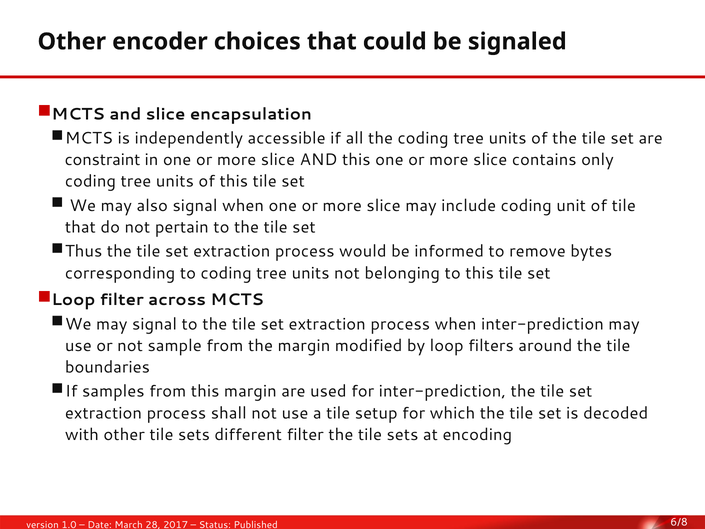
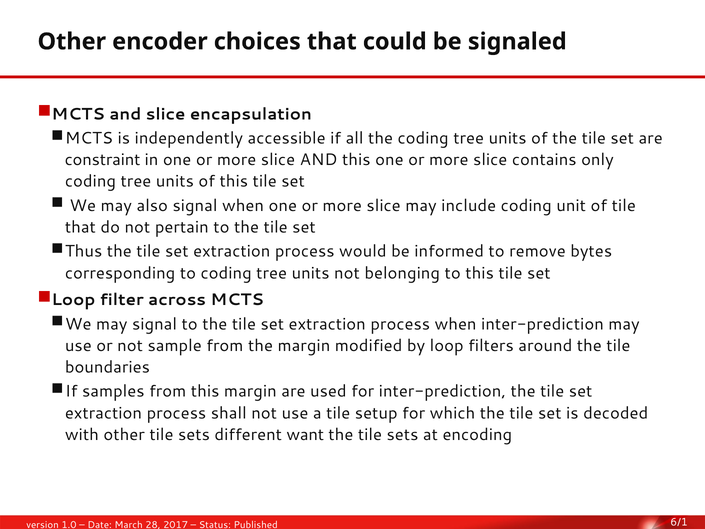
different filter: filter -> want
6/8: 6/8 -> 6/1
